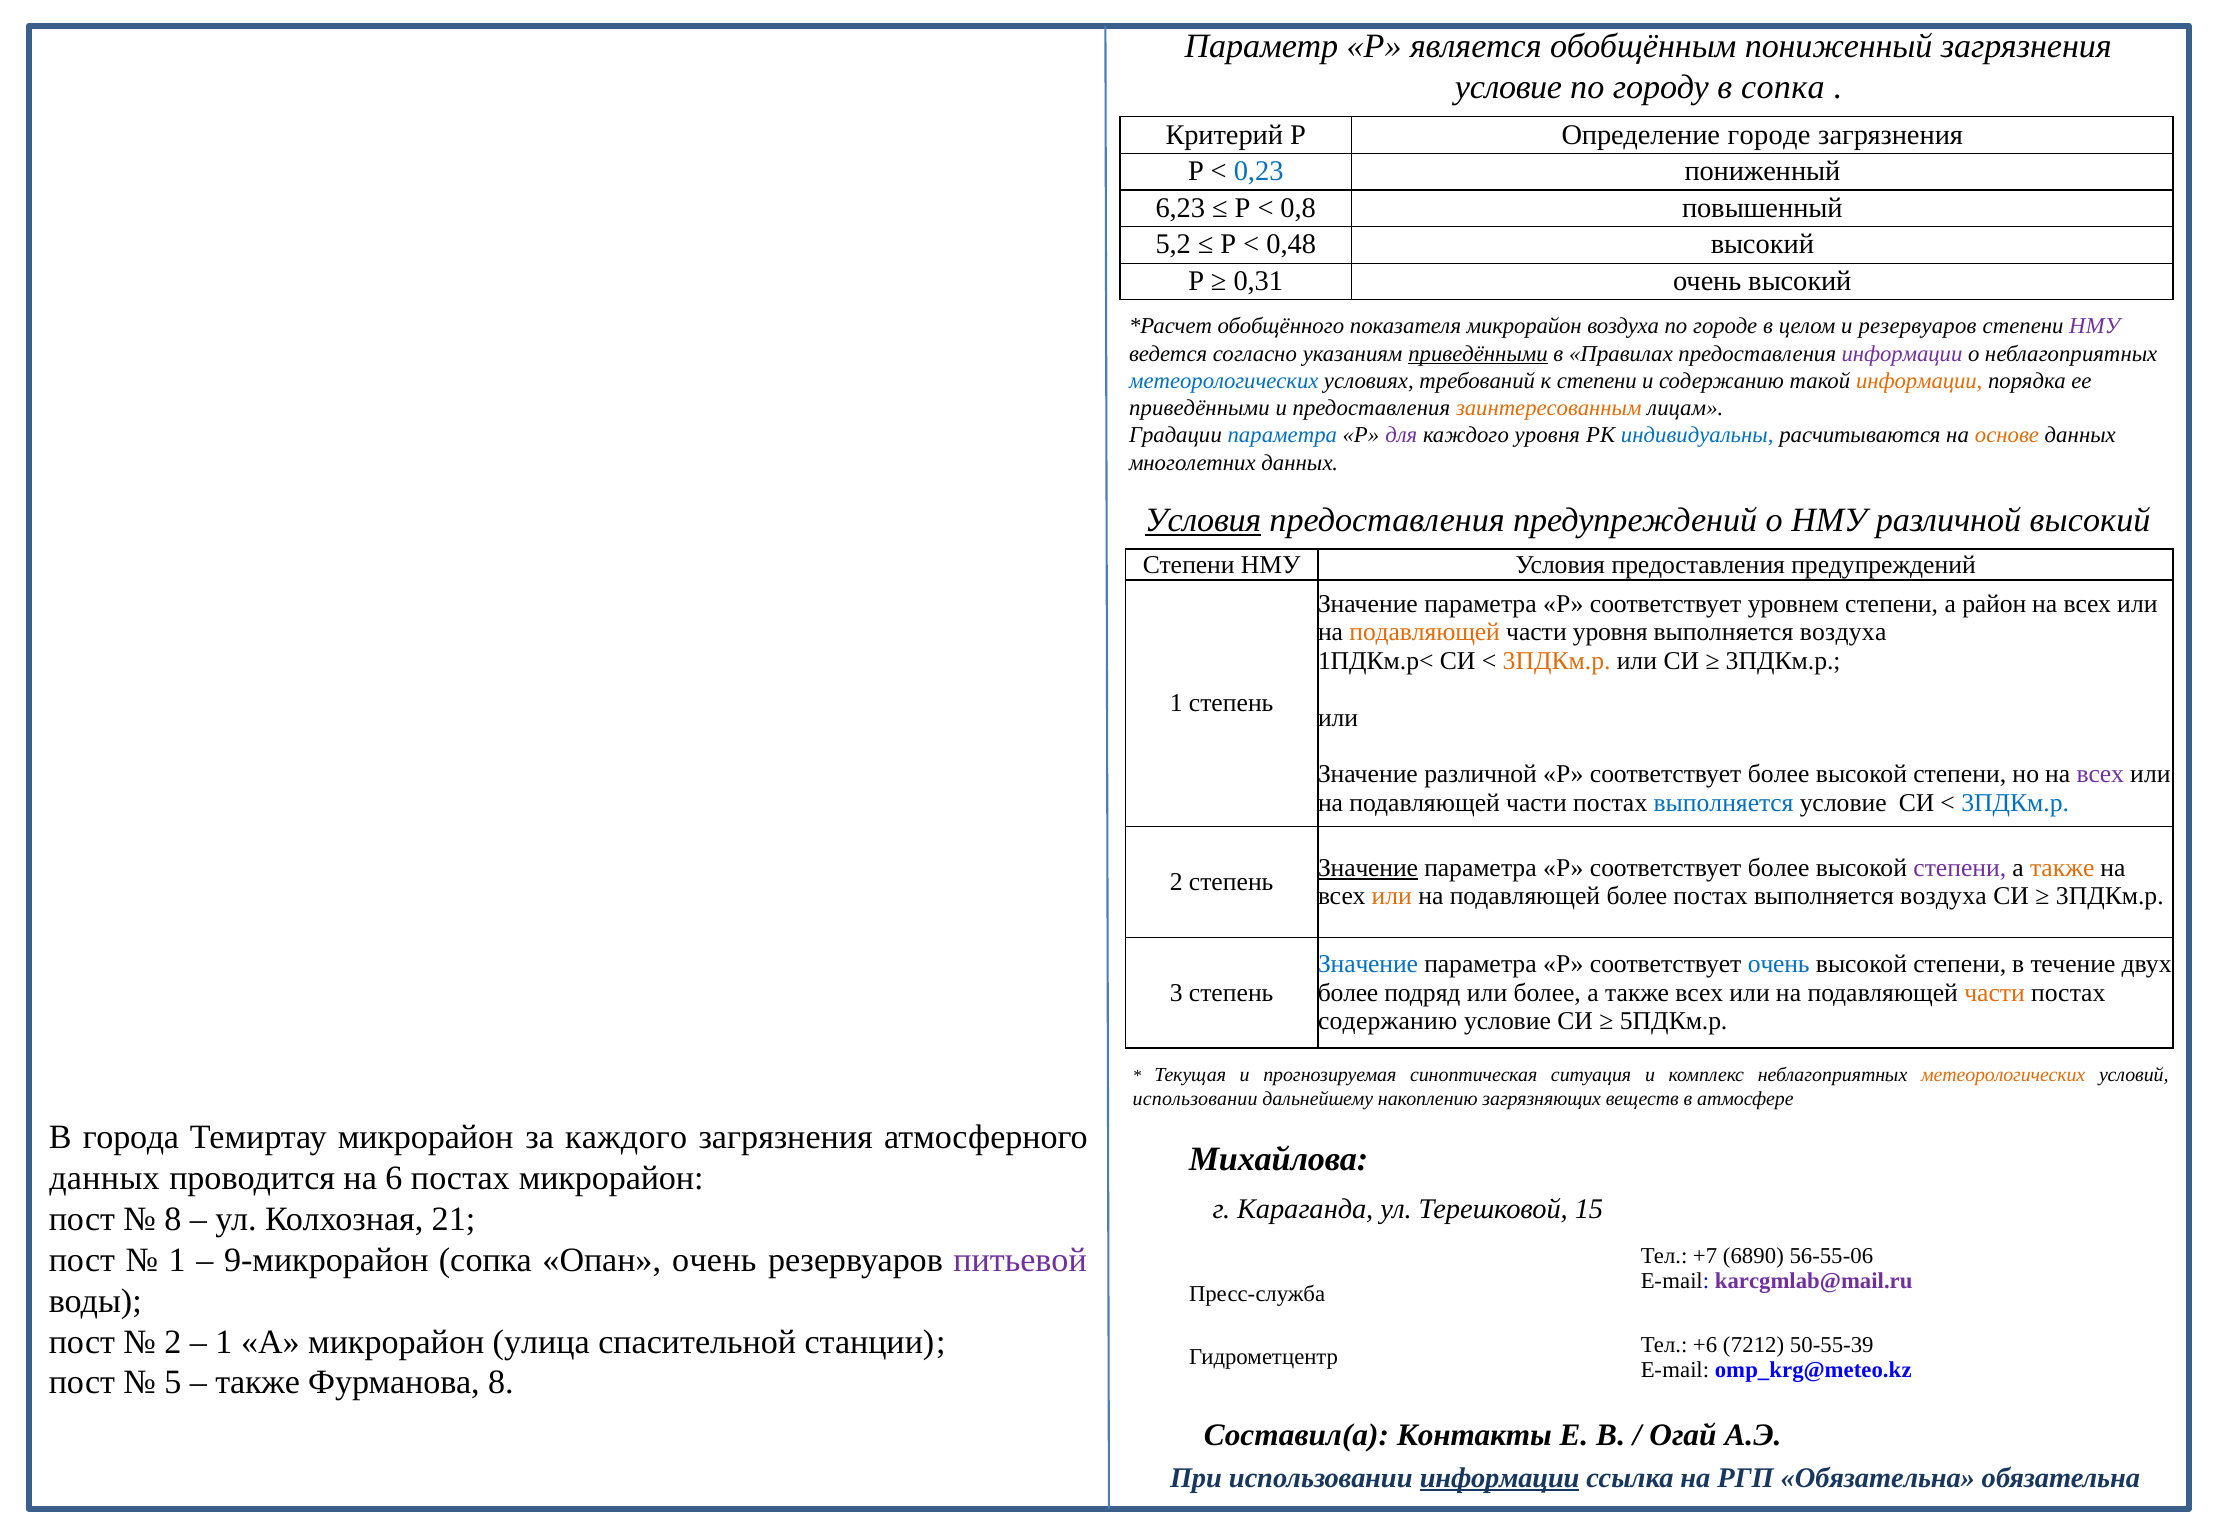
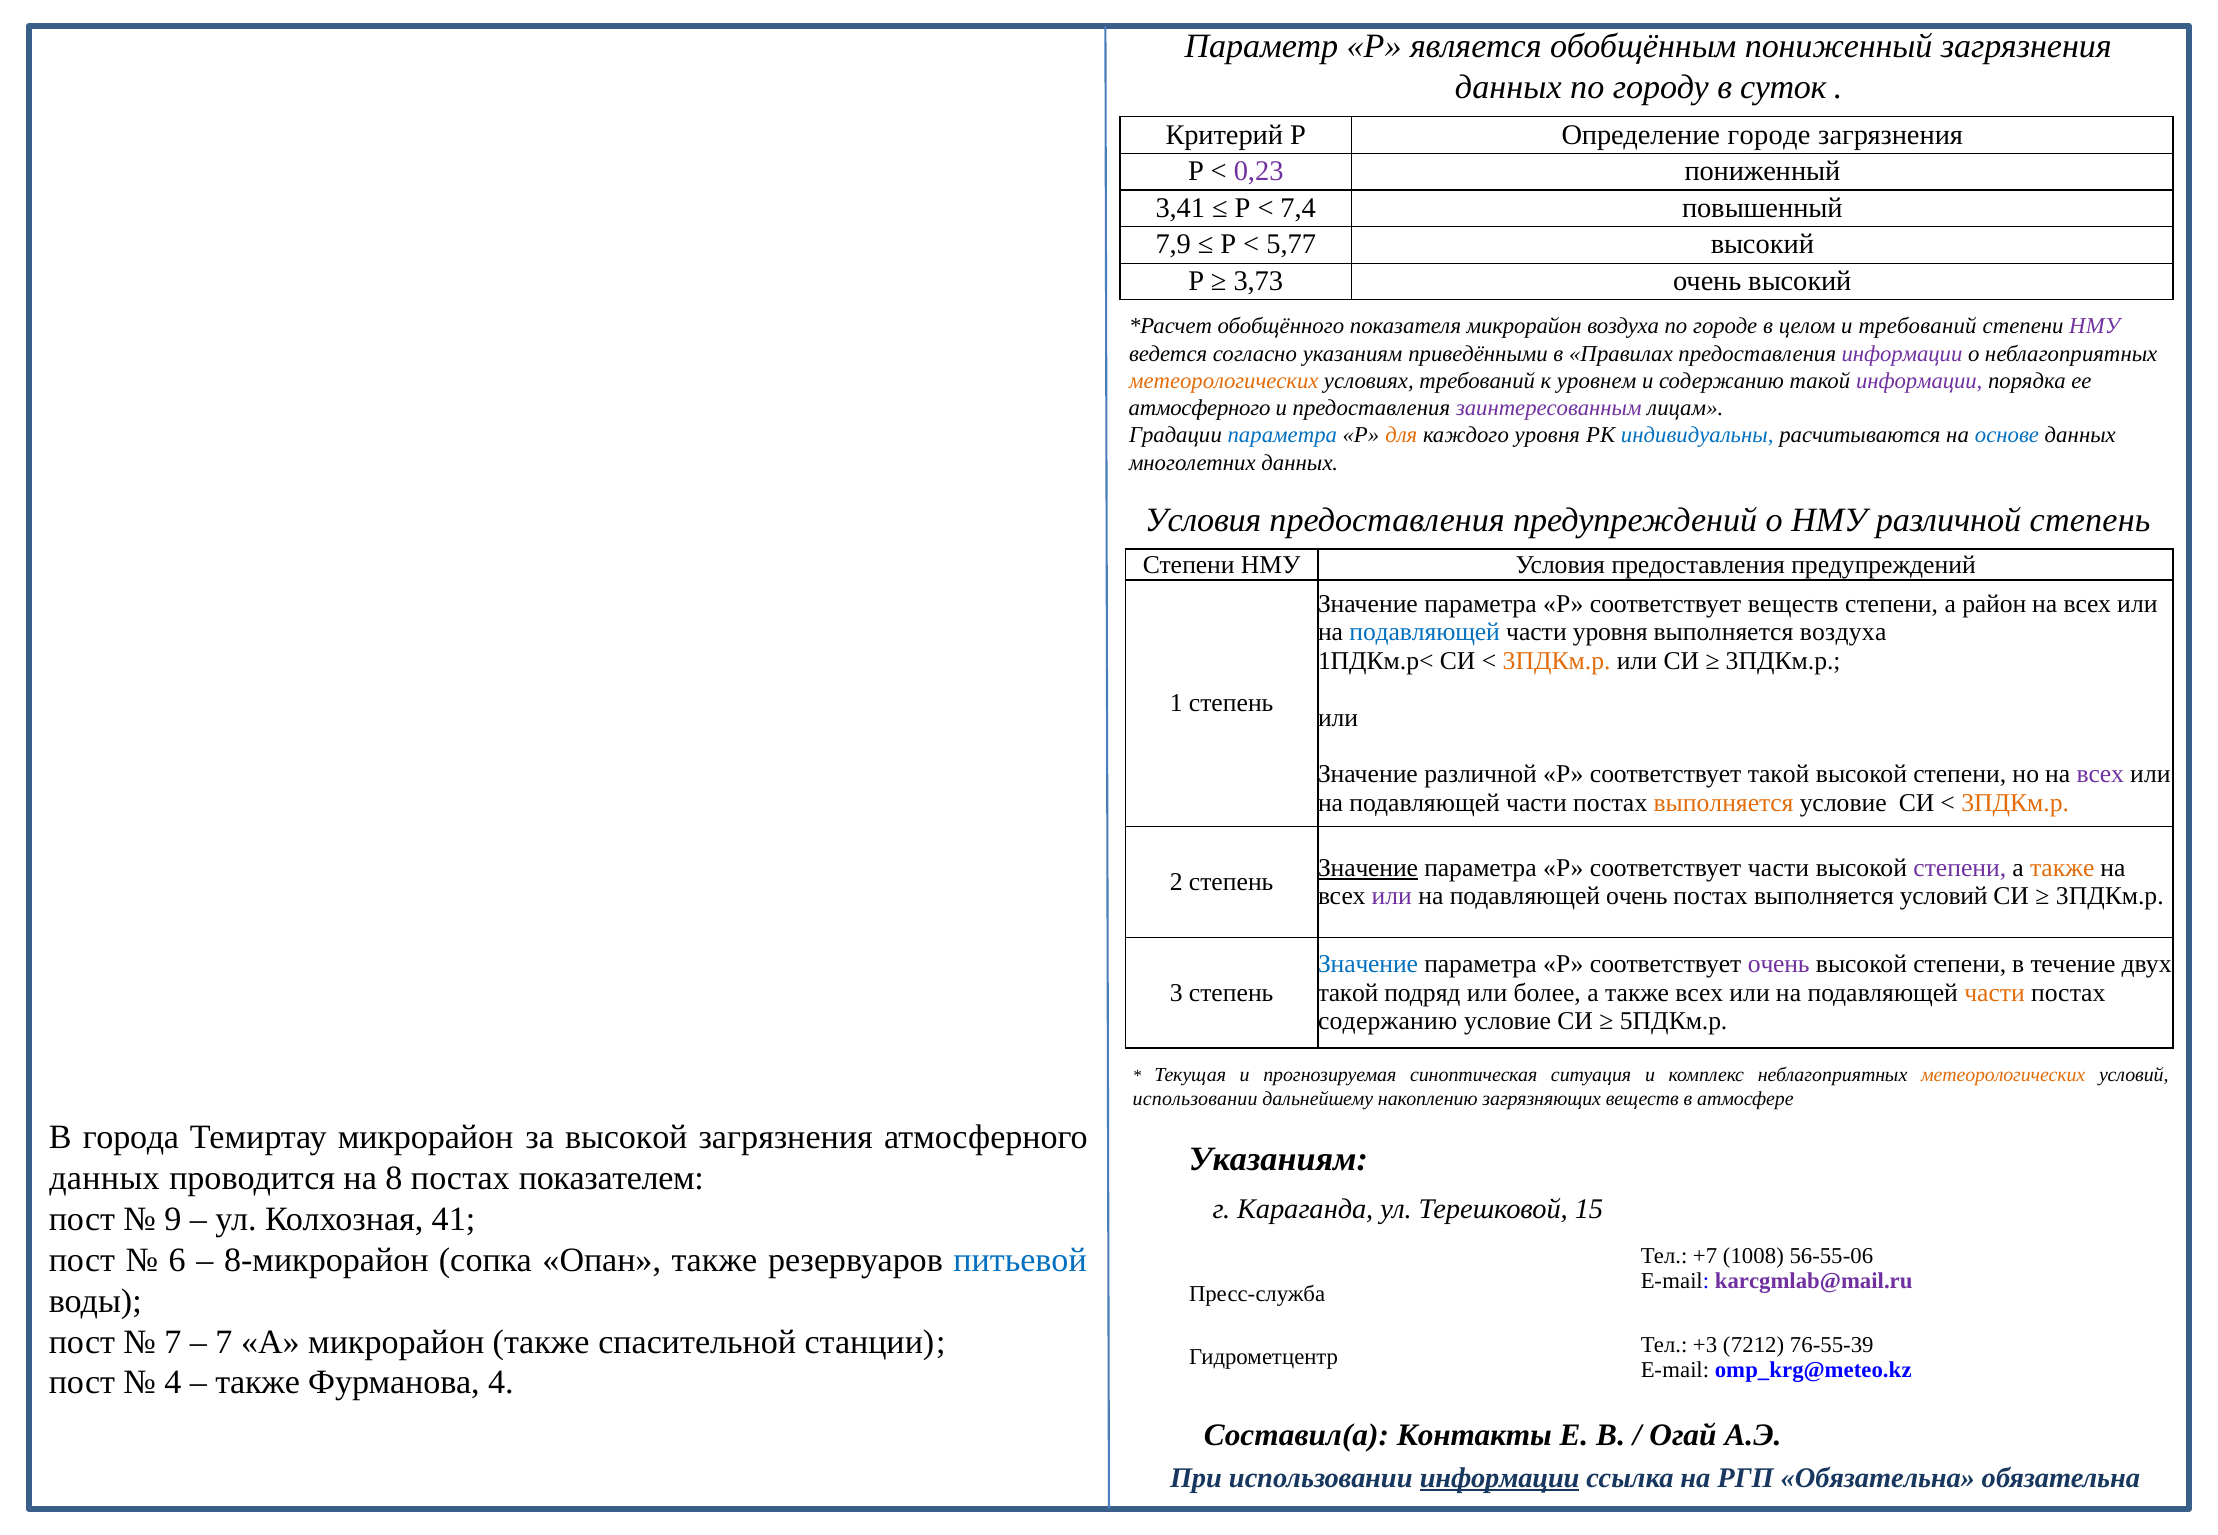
условие at (1509, 87): условие -> данных
в сопка: сопка -> суток
0,23 colour: blue -> purple
6,23: 6,23 -> 3,41
0,8: 0,8 -> 7,4
5,2: 5,2 -> 7,9
0,48: 0,48 -> 5,77
0,31: 0,31 -> 3,73
и резервуаров: резервуаров -> требований
приведёнными at (1478, 354) underline: present -> none
метеорологических at (1224, 381) colour: blue -> orange
к степени: степени -> уровнем
информации at (1919, 381) colour: orange -> purple
приведёнными at (1199, 408): приведёнными -> атмосферного
заинтересованным colour: orange -> purple
для colour: purple -> orange
основе colour: orange -> blue
Условия at (1203, 520) underline: present -> none
различной высокий: высокий -> степень
соответствует уровнем: уровнем -> веществ
подавляющей at (1425, 633) colour: orange -> blue
более at (1779, 775): более -> такой
выполняется at (1724, 803) colour: blue -> orange
3ПДКм.р at (2015, 803) colour: blue -> orange
параметра Р соответствует более: более -> части
или at (1392, 896) colour: orange -> purple
подавляющей более: более -> очень
постах выполняется воздуха: воздуха -> условий
очень at (1779, 965) colour: blue -> purple
более at (1348, 993): более -> такой
за каждого: каждого -> высокой
Михайлова at (1278, 1160): Михайлова -> Указаниям
6: 6 -> 8
постах микрорайон: микрорайон -> показателем
8 at (173, 1219): 8 -> 9
21: 21 -> 41
1 at (177, 1260): 1 -> 6
9-микрорайон: 9-микрорайон -> 8-микрорайон
Опан очень: очень -> также
питьевой colour: purple -> blue
6890: 6890 -> 1008
2 at (173, 1342): 2 -> 7
1 at (224, 1342): 1 -> 7
микрорайон улица: улица -> также
+6: +6 -> +3
50-55-39: 50-55-39 -> 76-55-39
5 at (173, 1383): 5 -> 4
Фурманова 8: 8 -> 4
